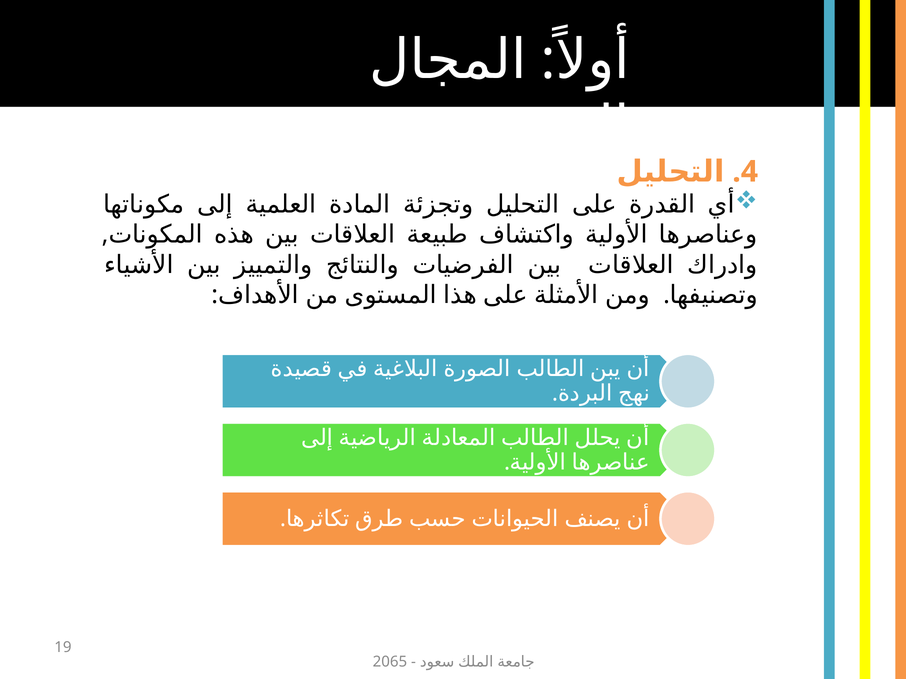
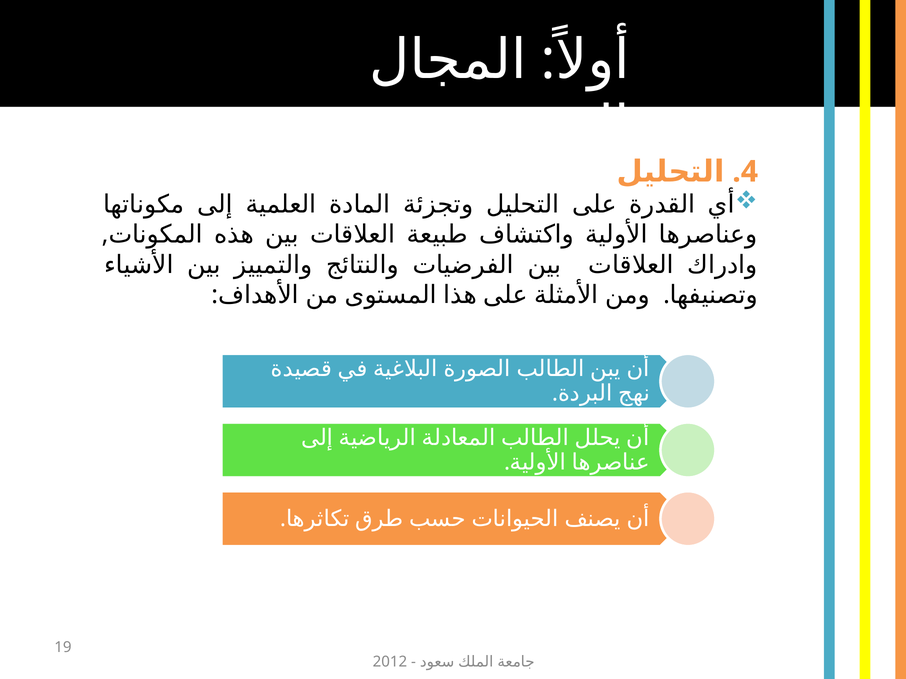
2065: 2065 -> 2012
